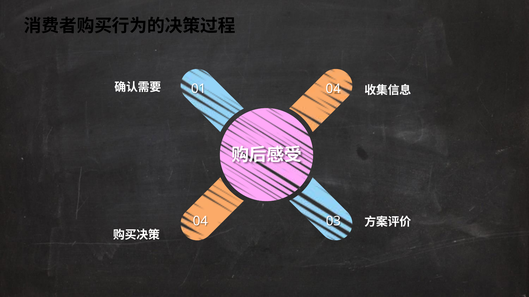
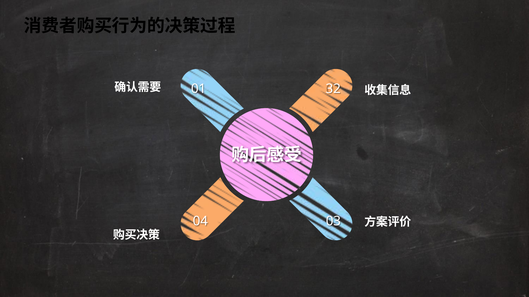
04 at (333, 89): 04 -> 32
